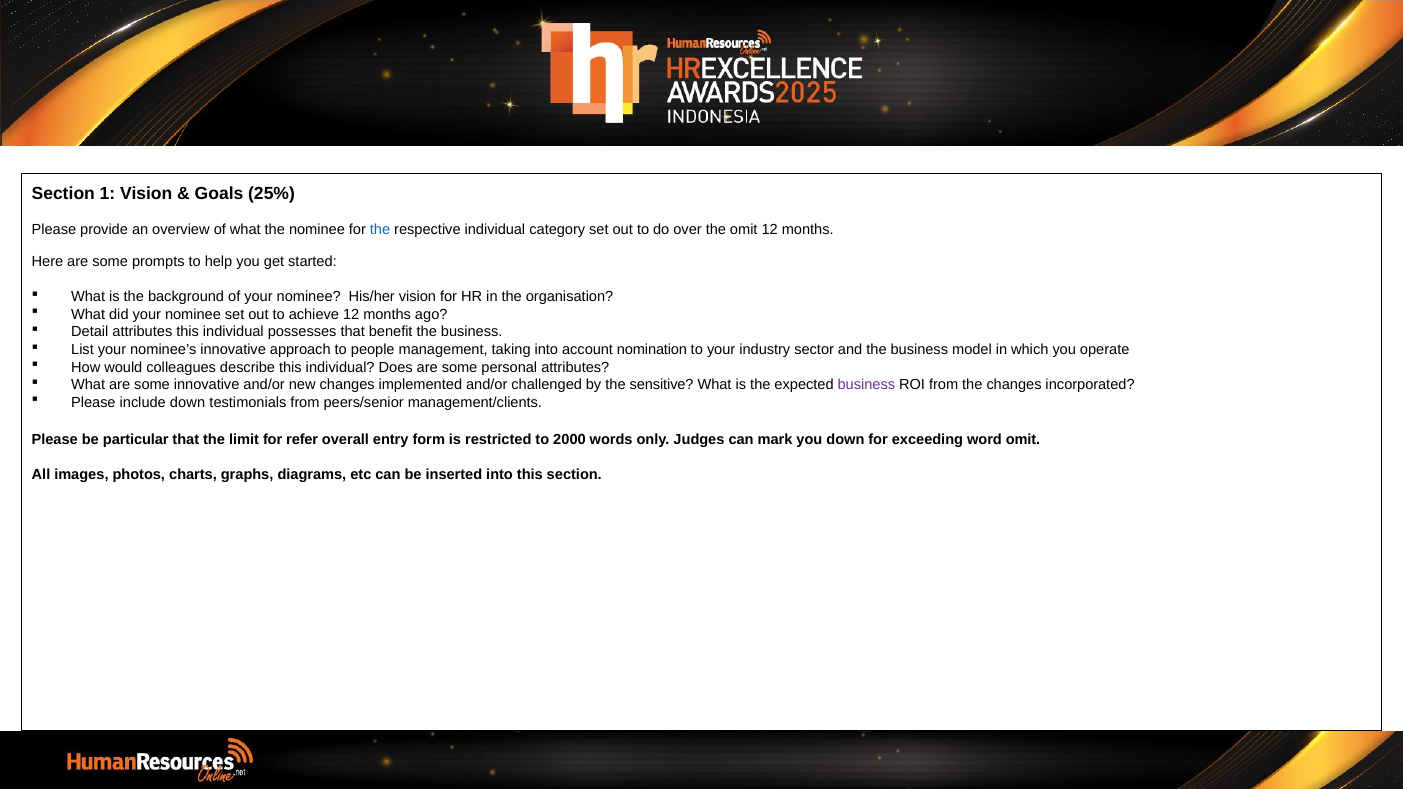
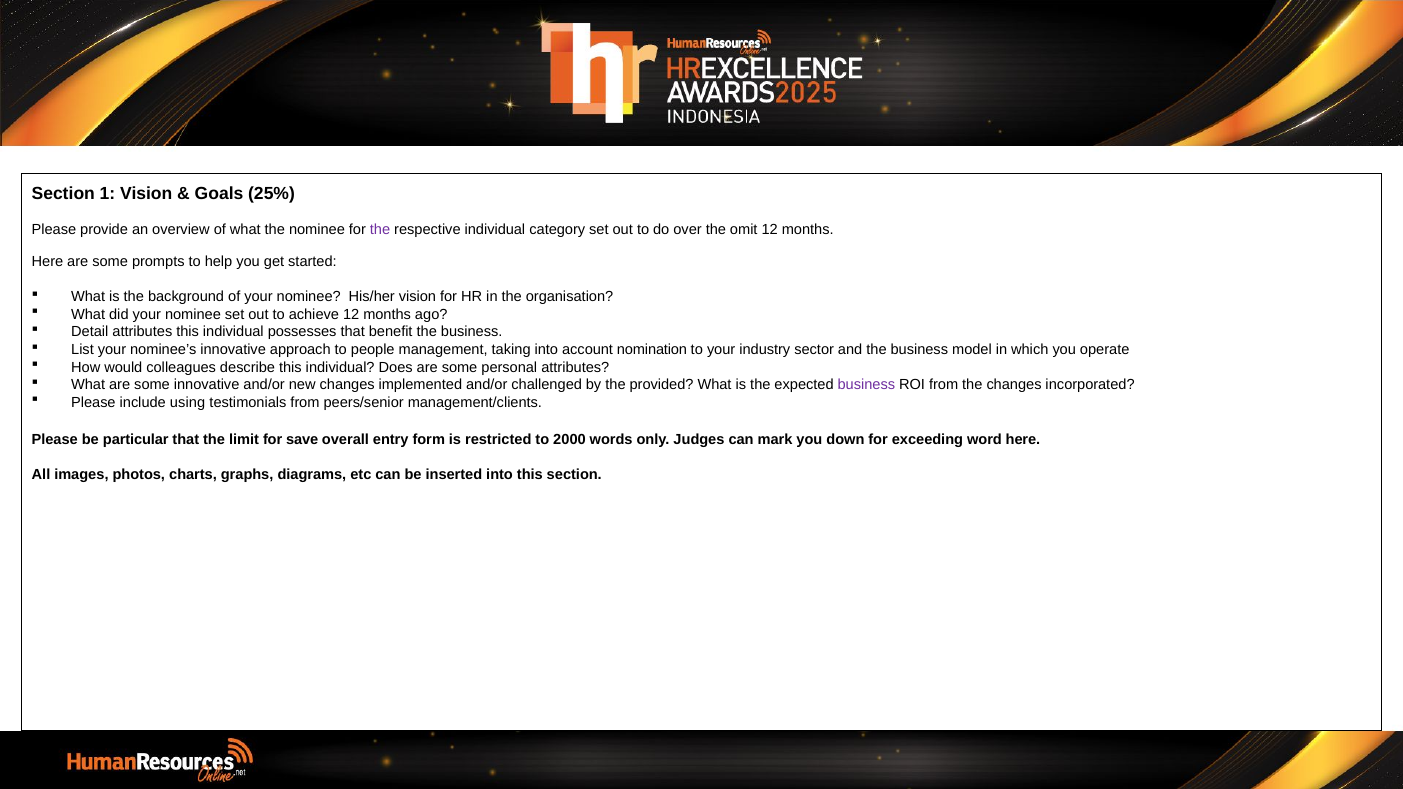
the at (380, 230) colour: blue -> purple
sensitive: sensitive -> provided
include down: down -> using
refer: refer -> save
word omit: omit -> here
